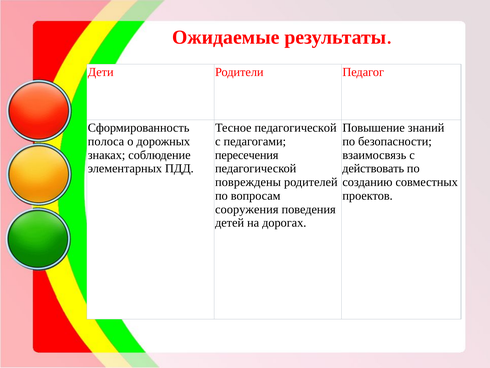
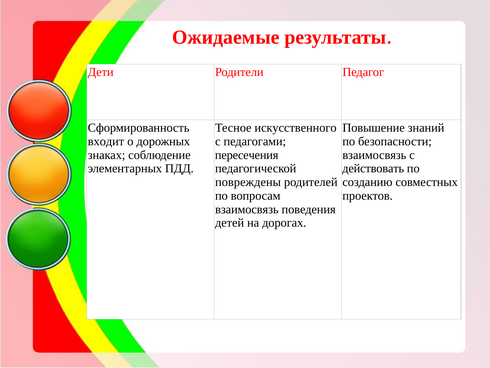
Тесное педагогической: педагогической -> искусственного
полоса: полоса -> входит
сооружения at (247, 209): сооружения -> взаимосвязь
